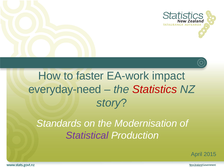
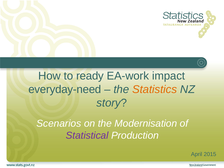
faster: faster -> ready
Statistics colour: red -> orange
Standards: Standards -> Scenarios
